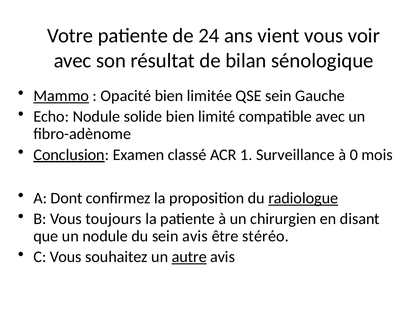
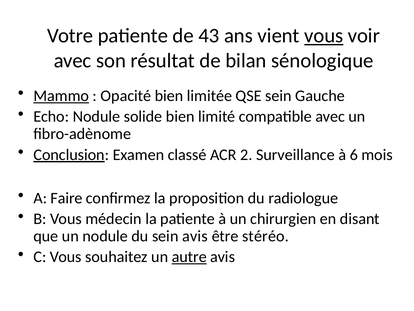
24: 24 -> 43
vous at (324, 36) underline: none -> present
1: 1 -> 2
0: 0 -> 6
Dont: Dont -> Faire
radiologue underline: present -> none
toujours: toujours -> médecin
